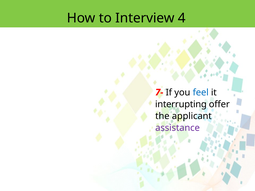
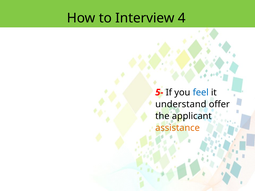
7-: 7- -> 5-
interrupting: interrupting -> understand
assistance colour: purple -> orange
